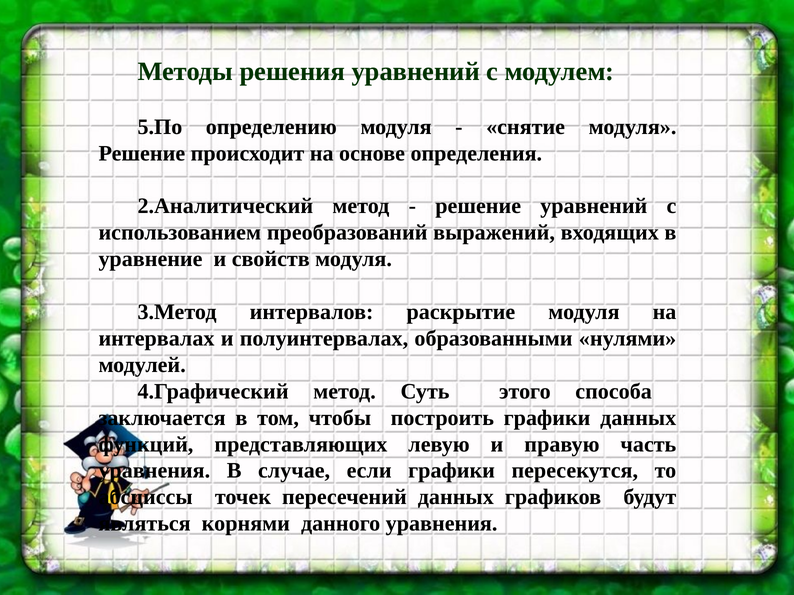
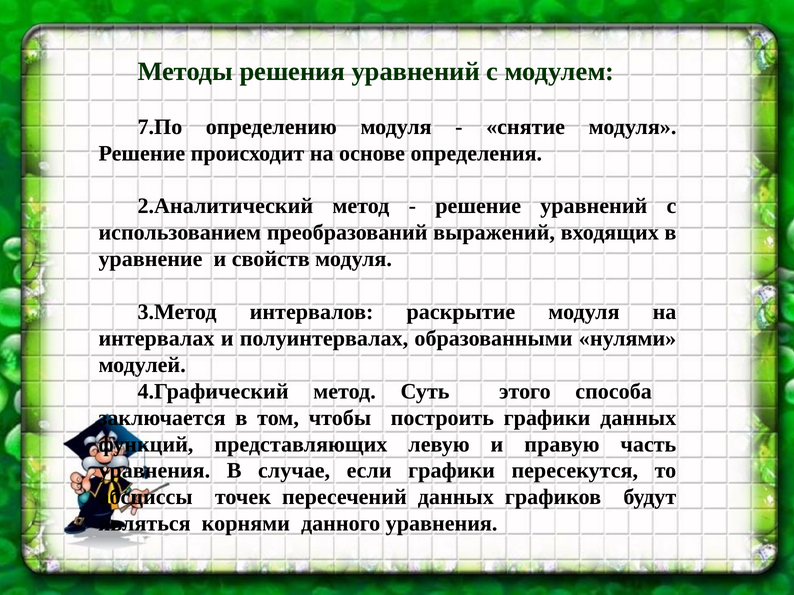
5.По: 5.По -> 7.По
